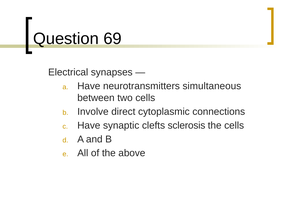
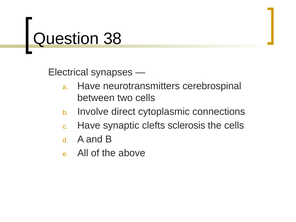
69: 69 -> 38
simultaneous: simultaneous -> cerebrospinal
